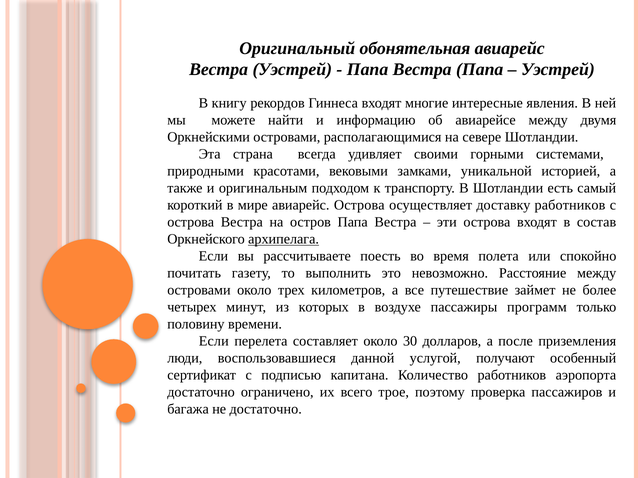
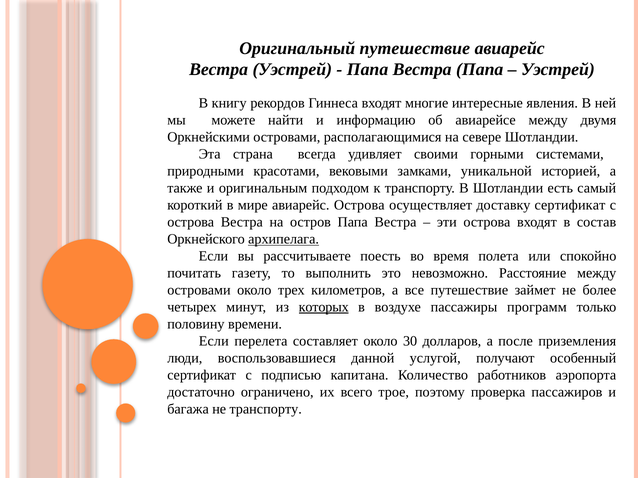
Оригинальный обонятельная: обонятельная -> путешествие
доставку работников: работников -> сертификат
которых underline: none -> present
не достаточно: достаточно -> транспорту
